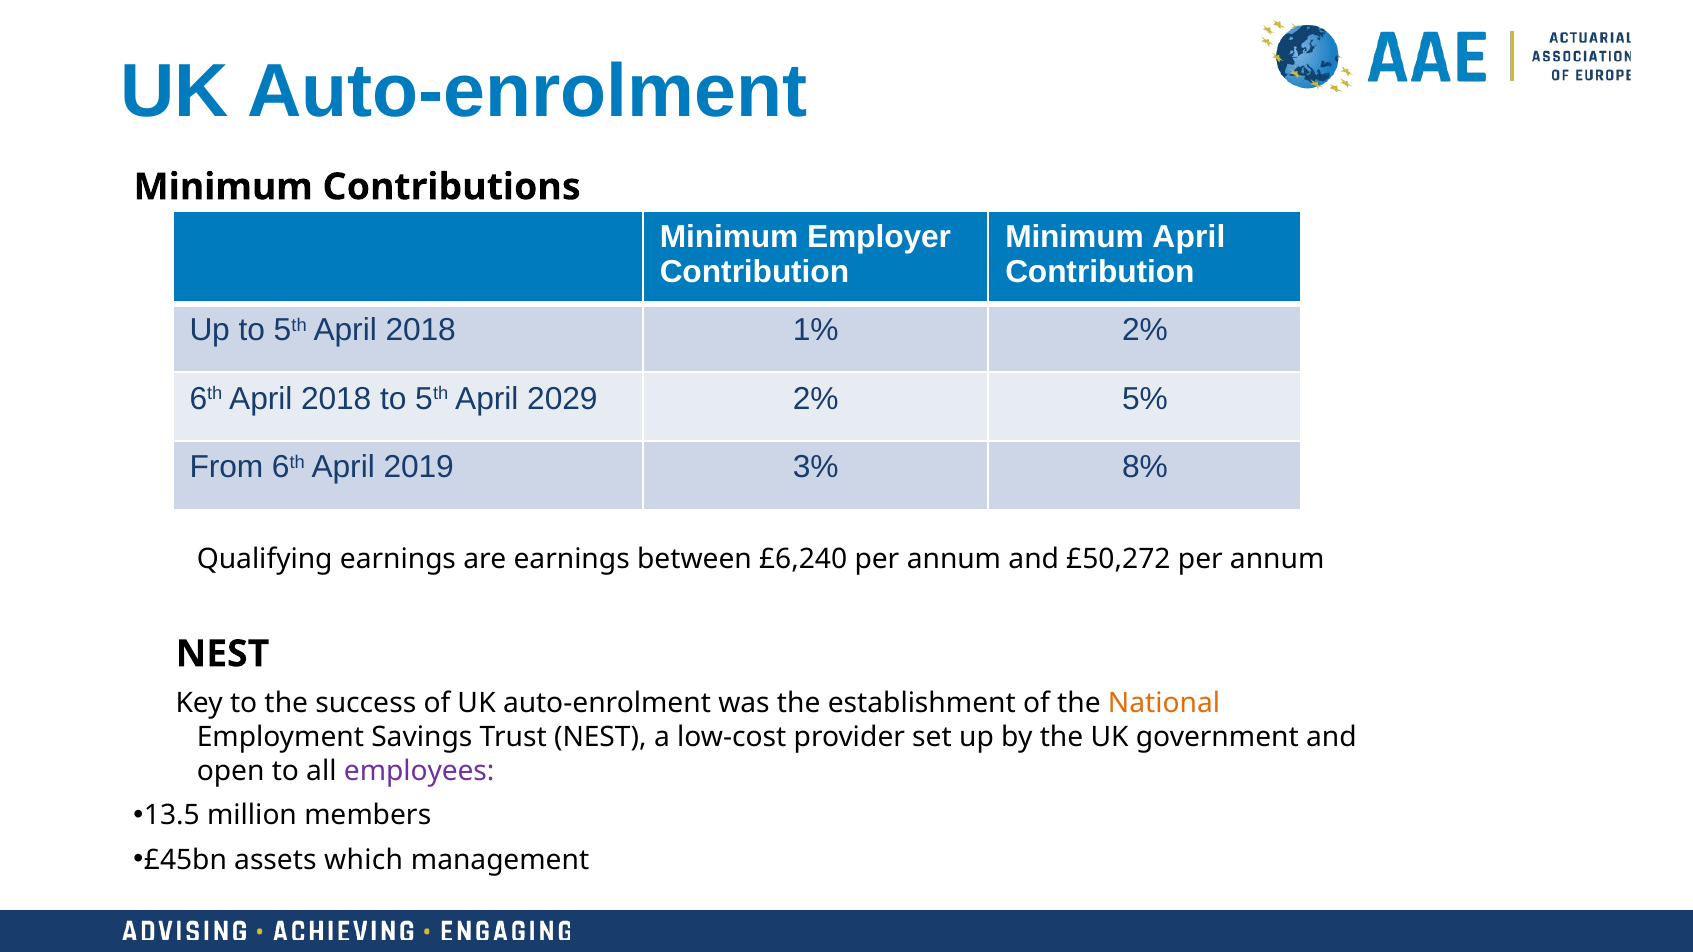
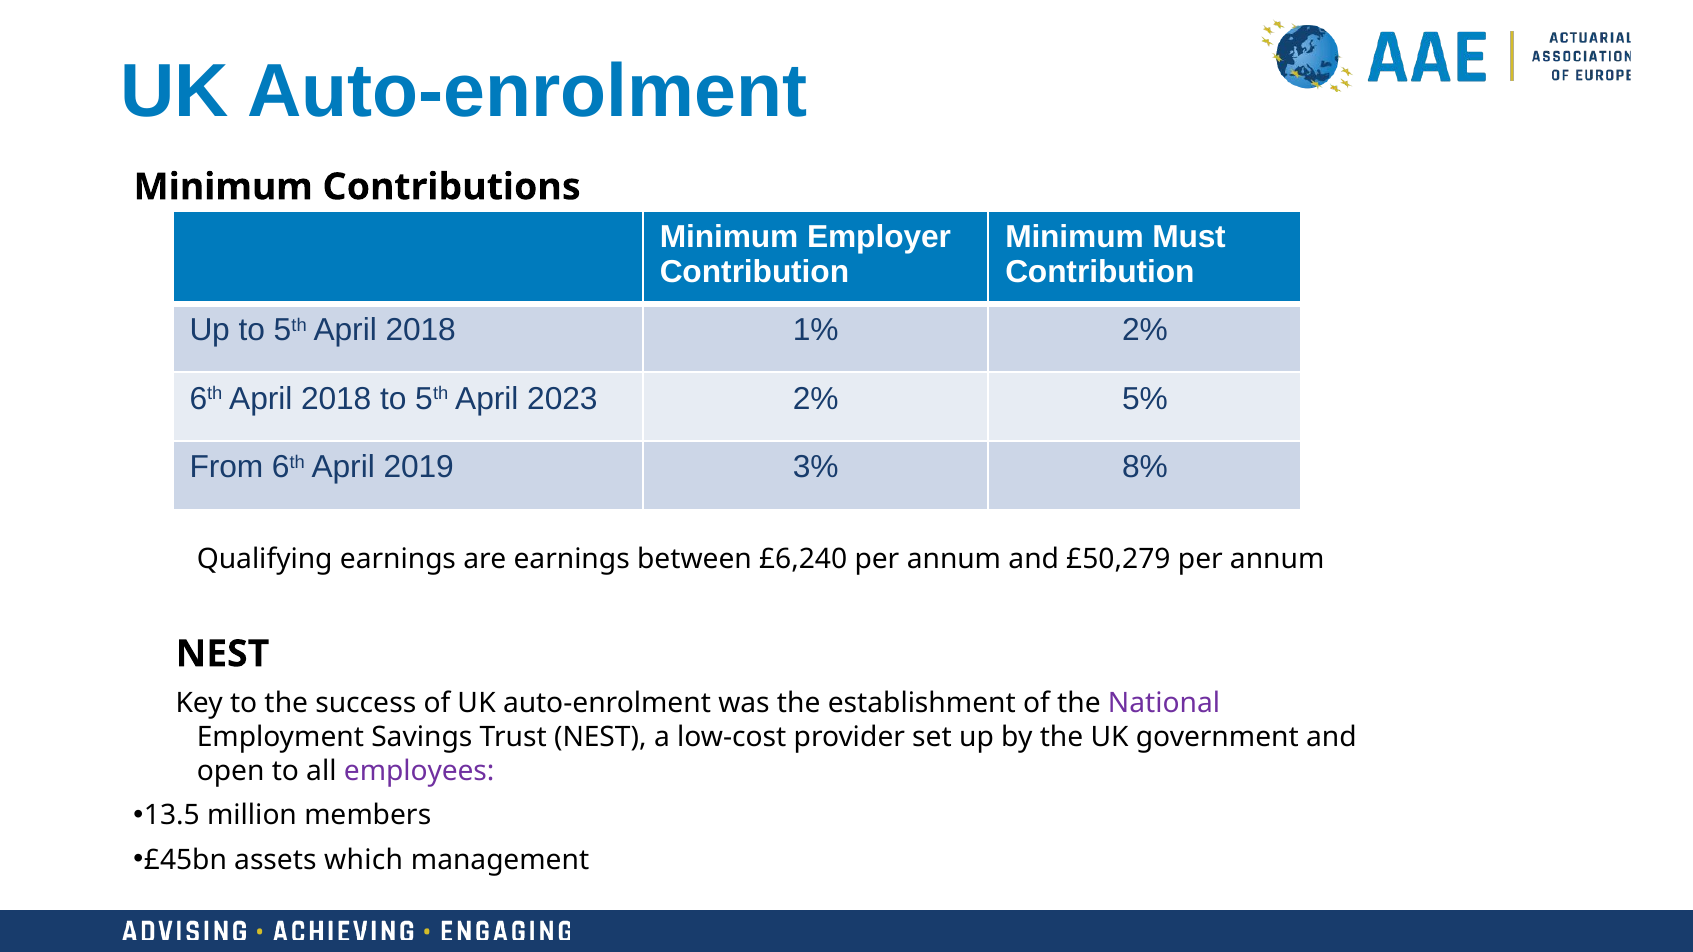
Minimum April: April -> Must
2029: 2029 -> 2023
£50,272: £50,272 -> £50,279
National colour: orange -> purple
